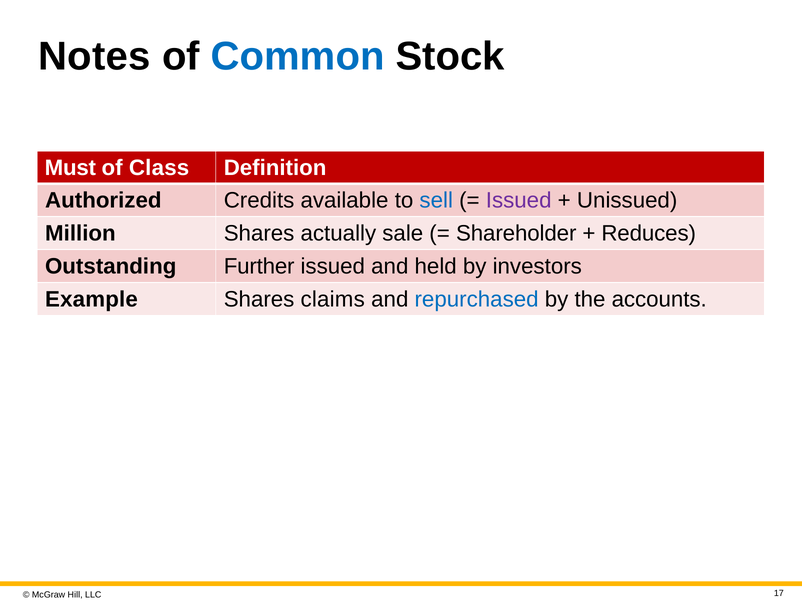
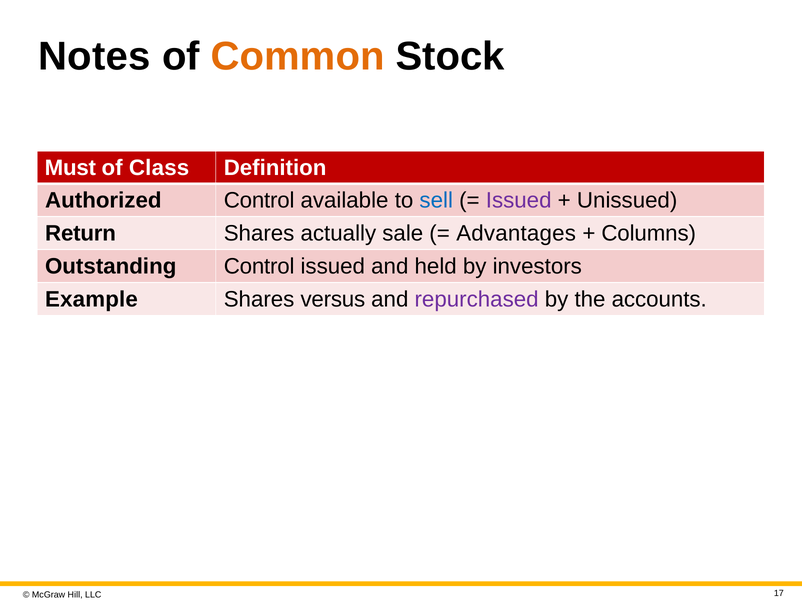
Common colour: blue -> orange
Authorized Credits: Credits -> Control
Million: Million -> Return
Shareholder: Shareholder -> Advantages
Reduces: Reduces -> Columns
Outstanding Further: Further -> Control
claims: claims -> versus
repurchased colour: blue -> purple
